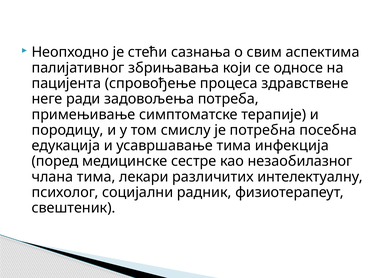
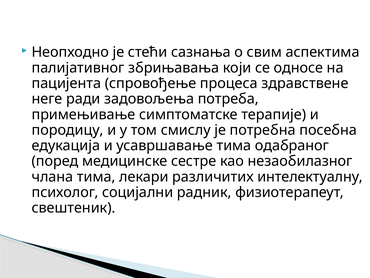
инфекција: инфекција -> одабраног
